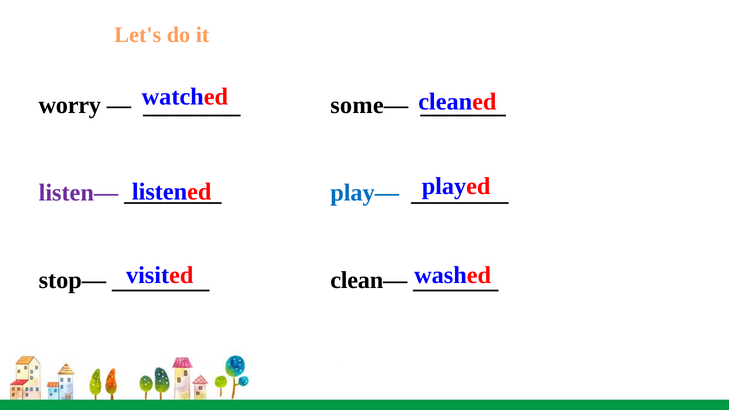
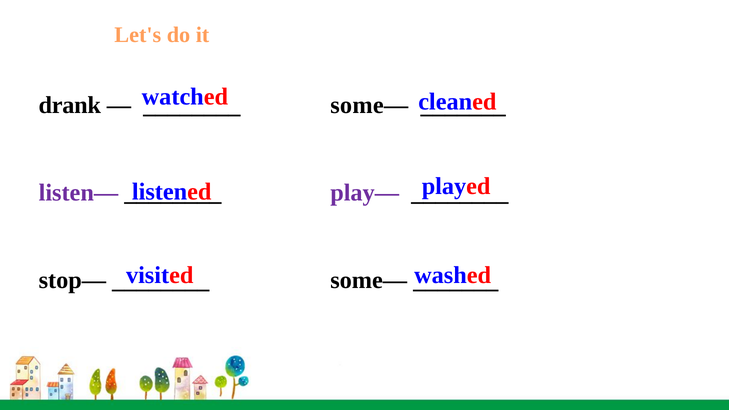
worry: worry -> drank
play— colour: blue -> purple
clean— at (369, 280): clean— -> some—
